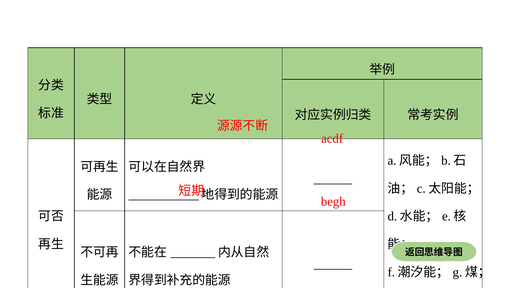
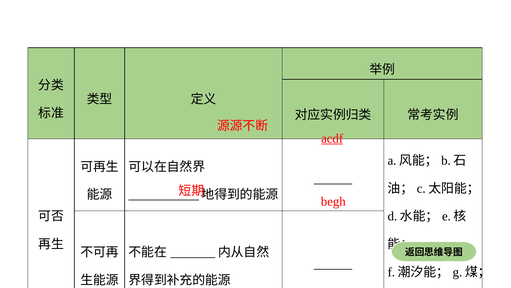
acdf underline: none -> present
